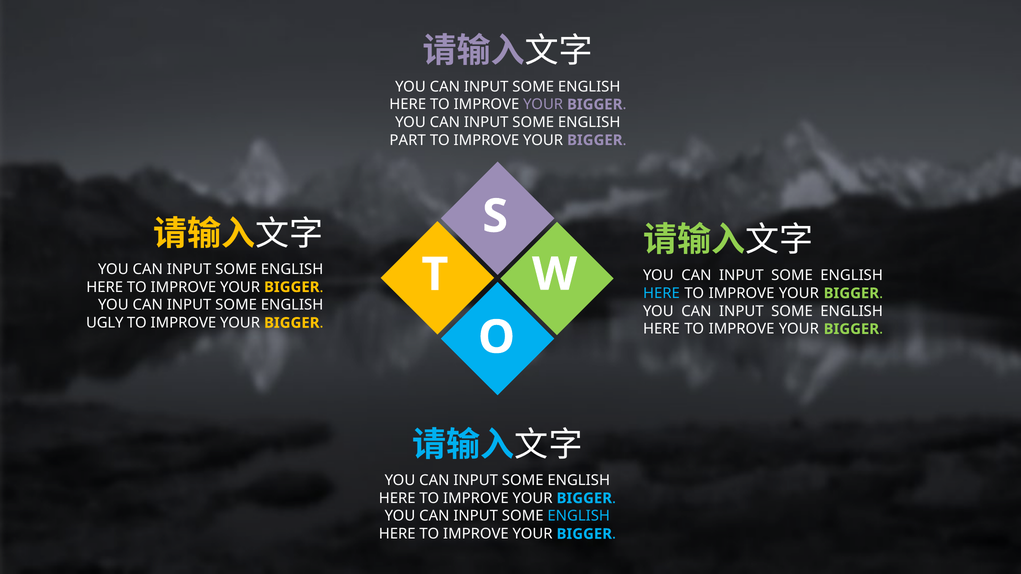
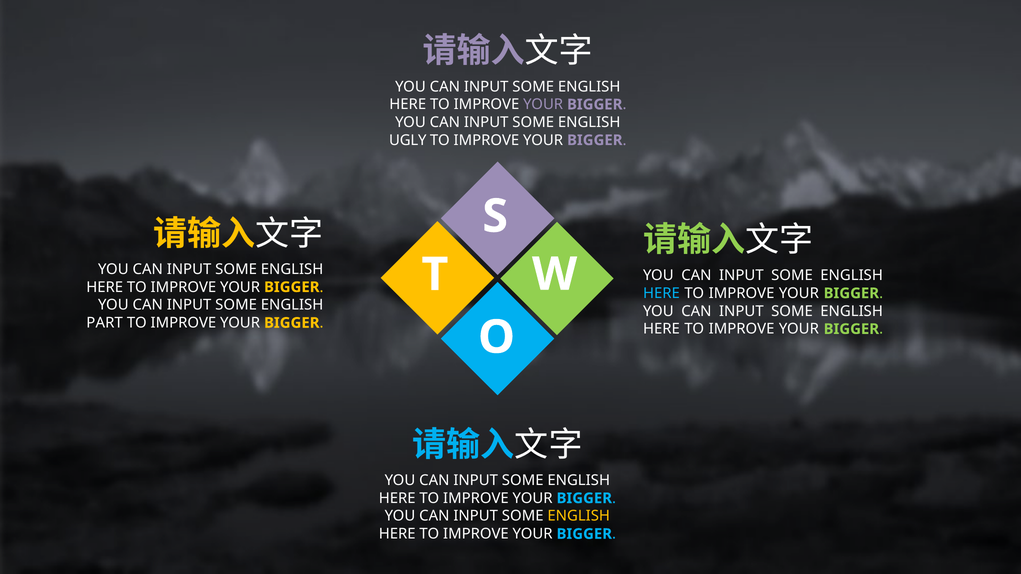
PART: PART -> UGLY
UGLY: UGLY -> PART
ENGLISH at (579, 516) colour: light blue -> yellow
